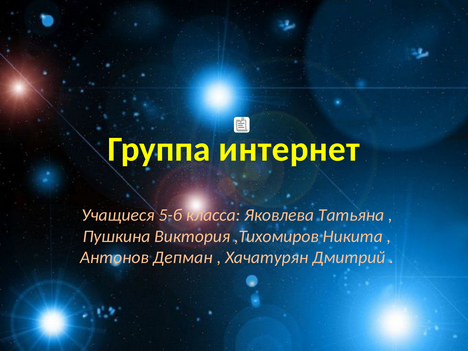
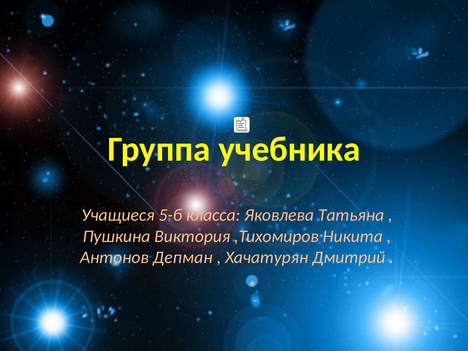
интернет: интернет -> учебника
